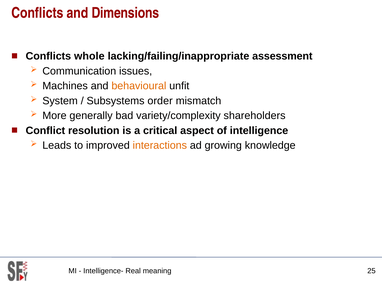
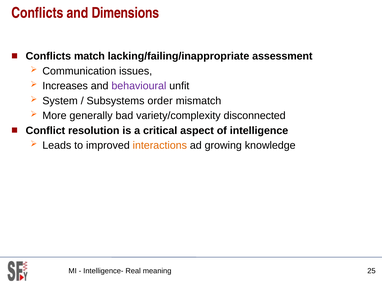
whole: whole -> match
Machines: Machines -> Increases
behavioural colour: orange -> purple
shareholders: shareholders -> disconnected
